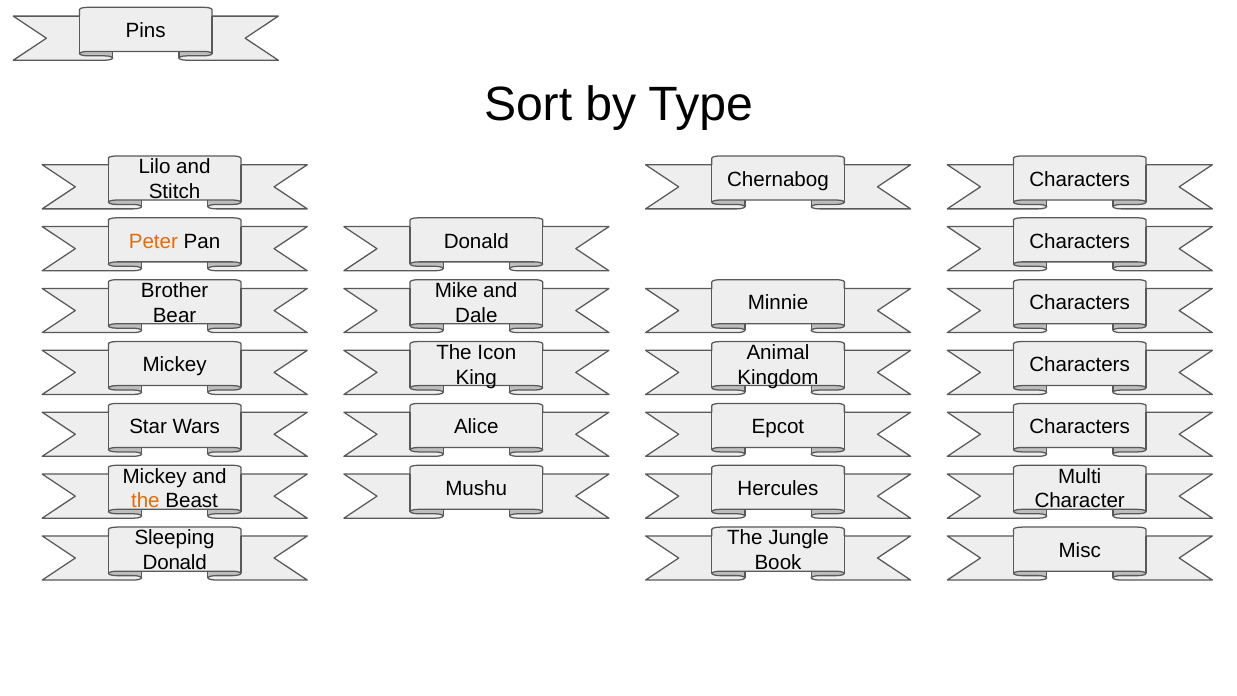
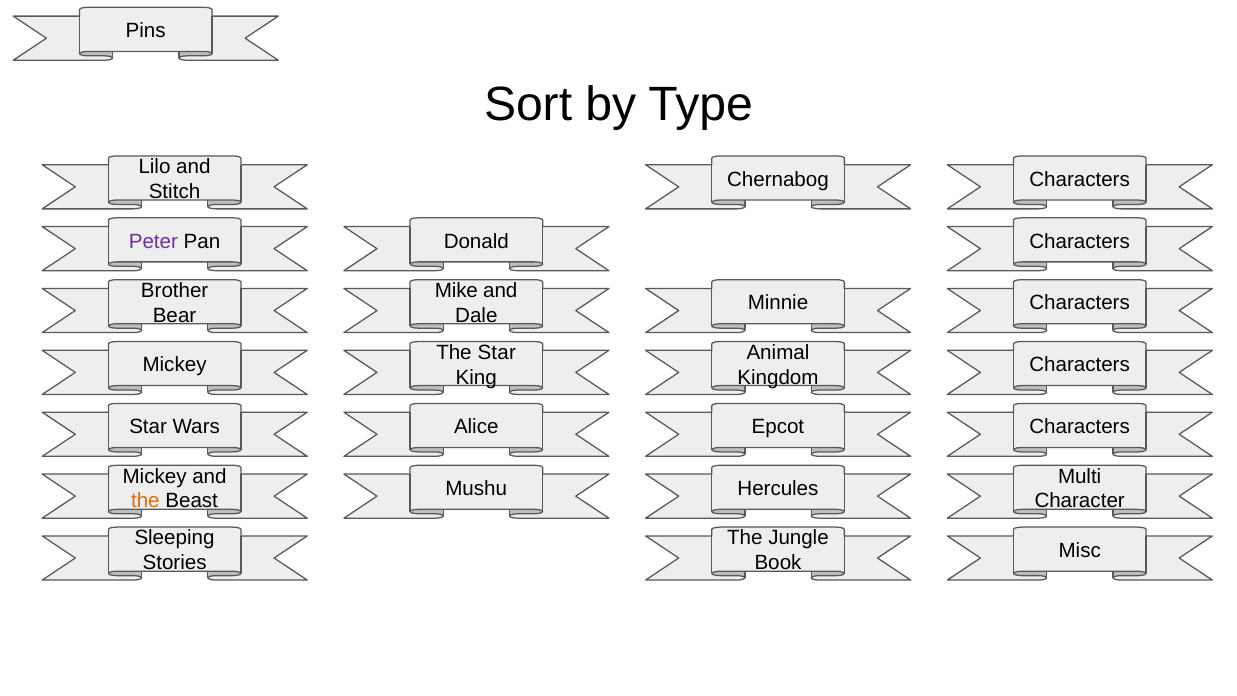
Peter colour: orange -> purple
The Icon: Icon -> Star
Donald at (175, 563): Donald -> Stories
